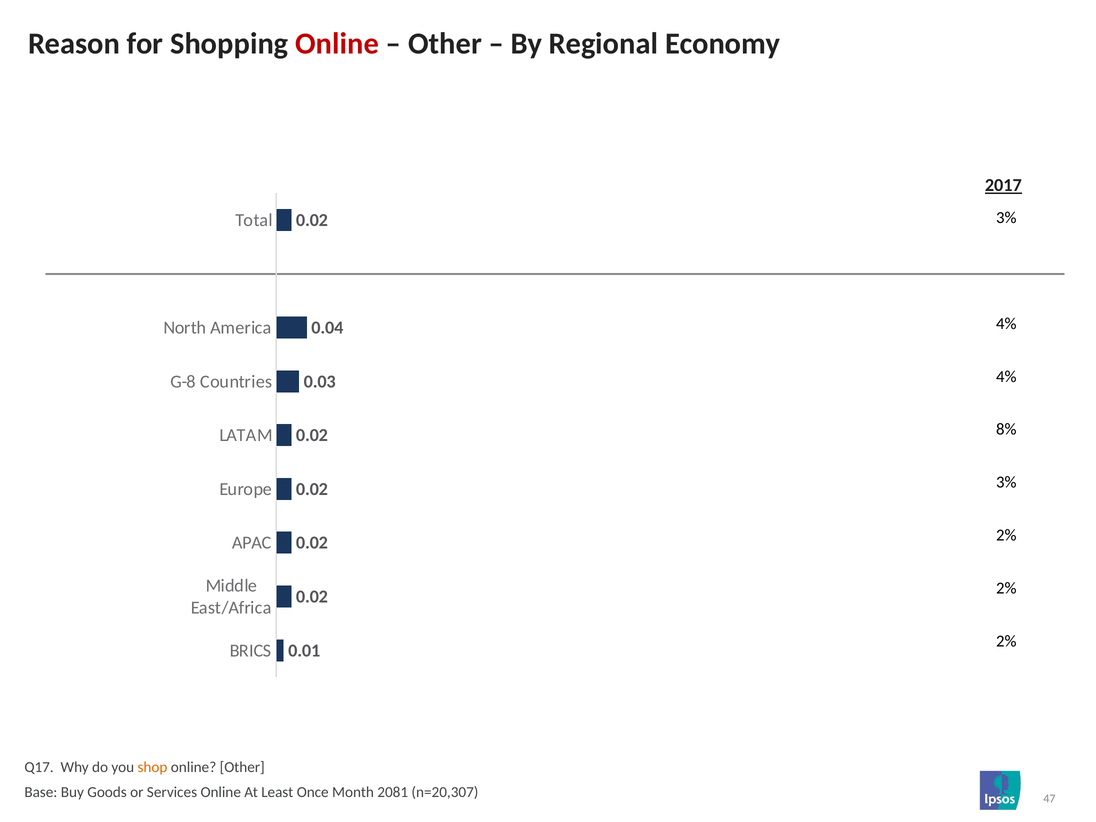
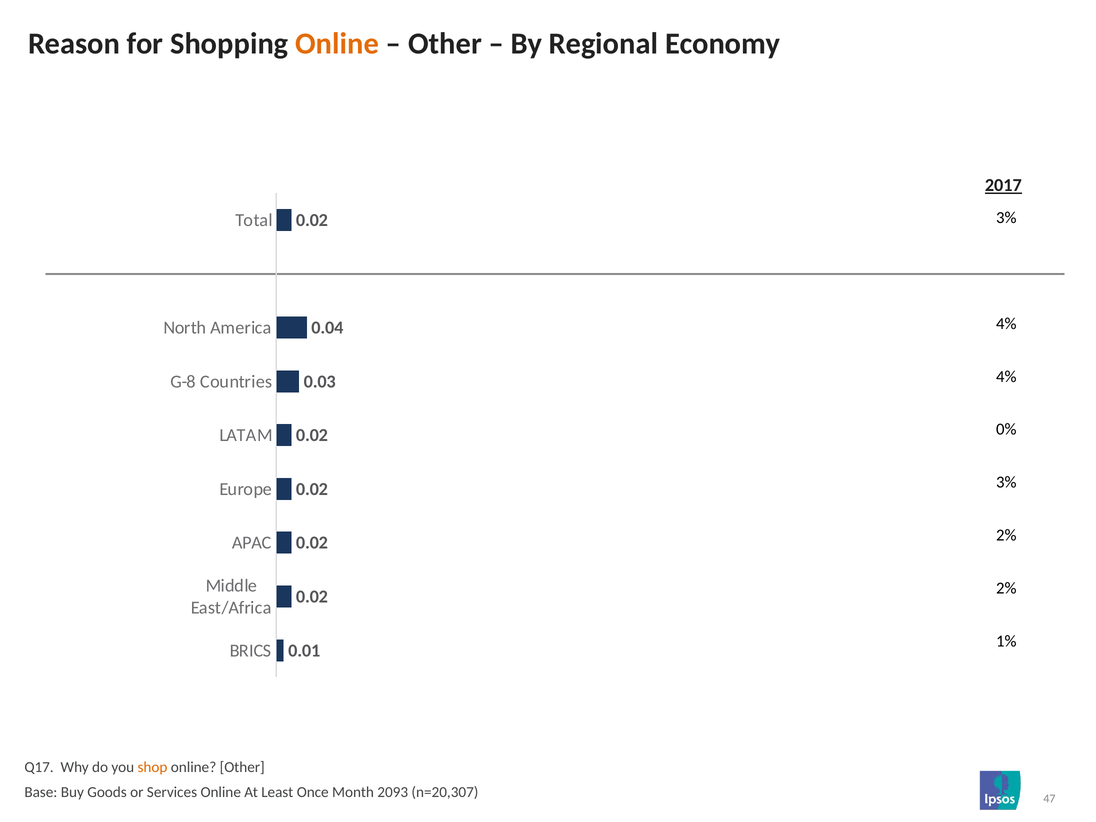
Online at (337, 44) colour: red -> orange
8%: 8% -> 0%
2% at (1006, 641): 2% -> 1%
2081: 2081 -> 2093
